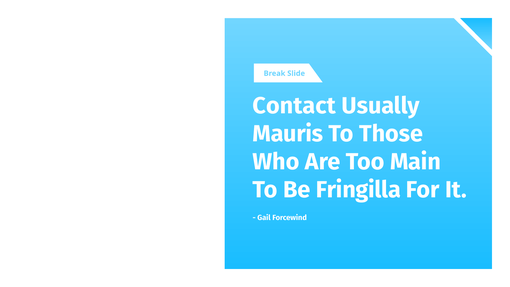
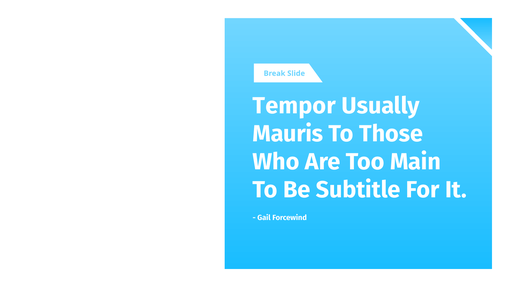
Contact: Contact -> Tempor
Fringilla: Fringilla -> Subtitle
